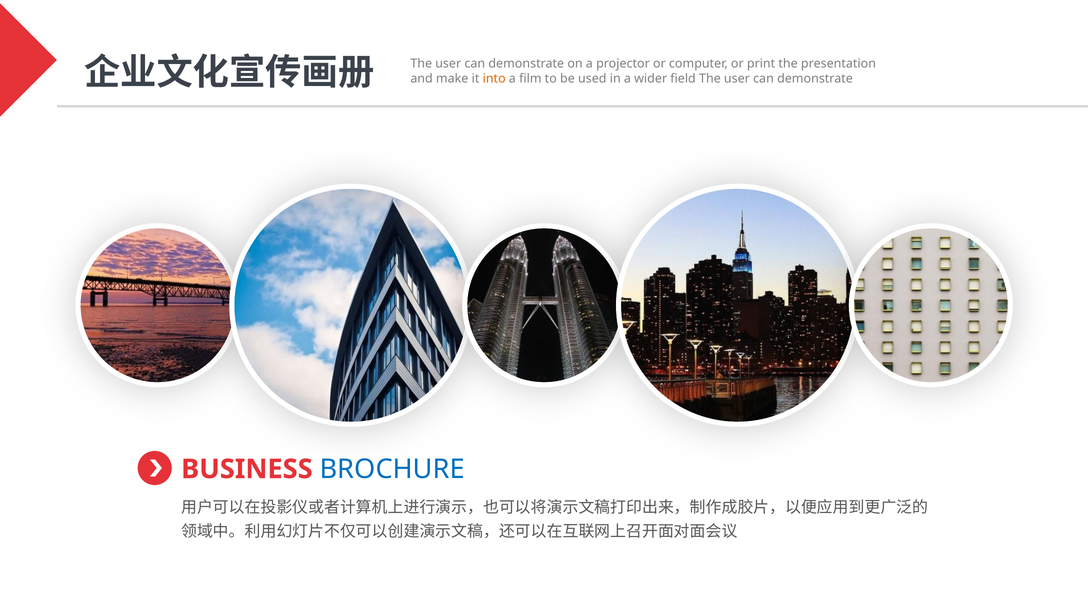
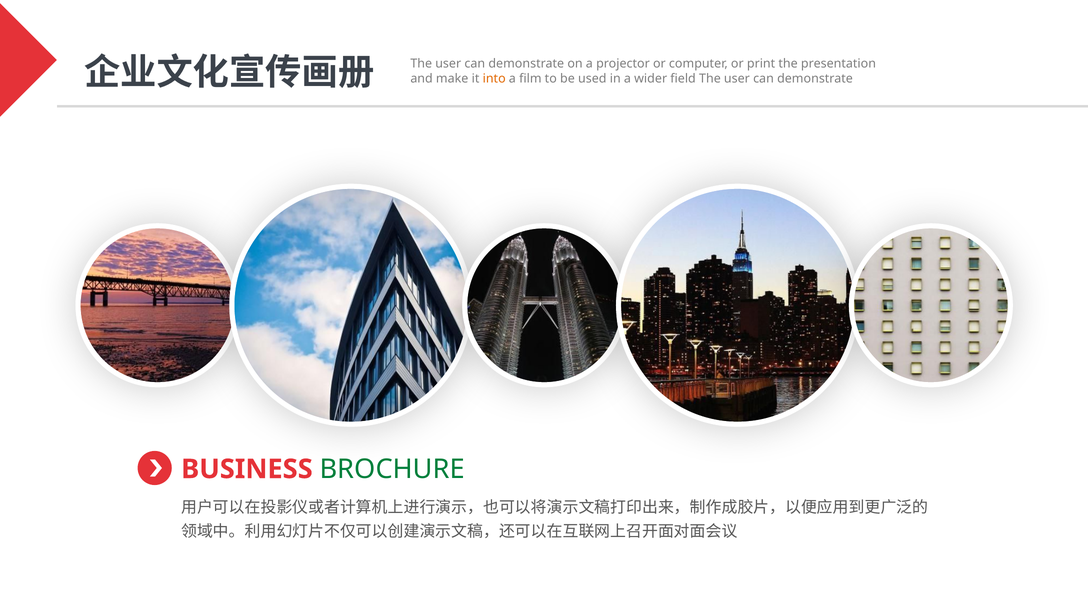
BROCHURE colour: blue -> green
